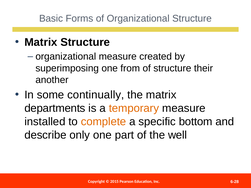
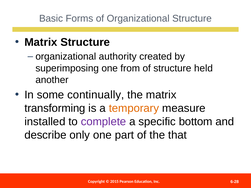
organizational measure: measure -> authority
their: their -> held
departments: departments -> transforming
complete colour: orange -> purple
well: well -> that
